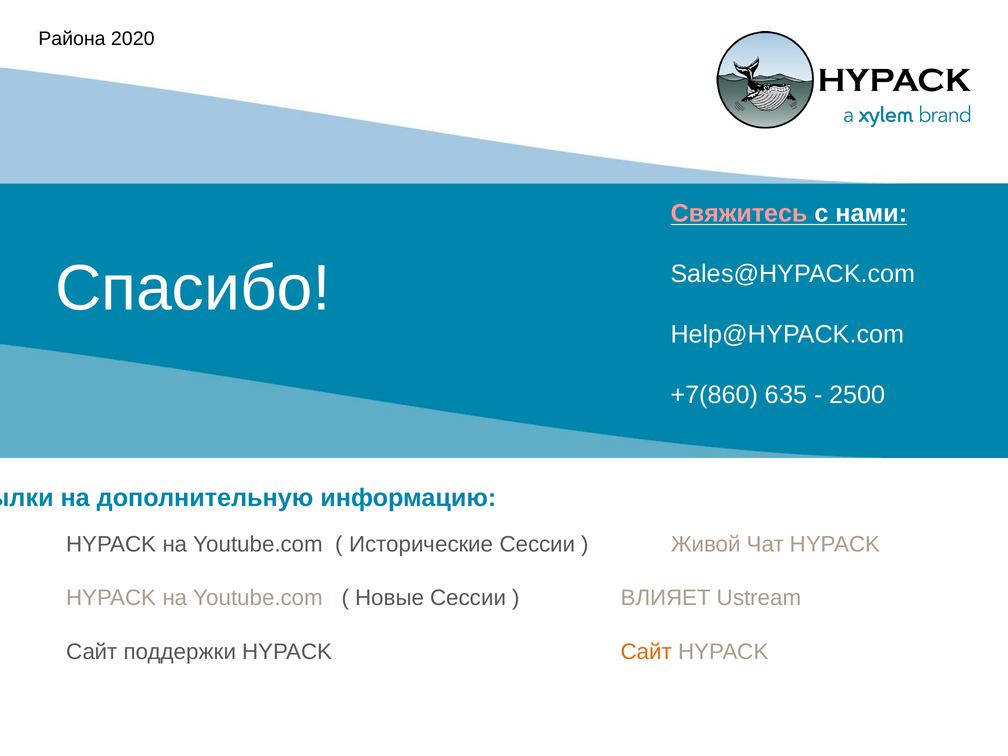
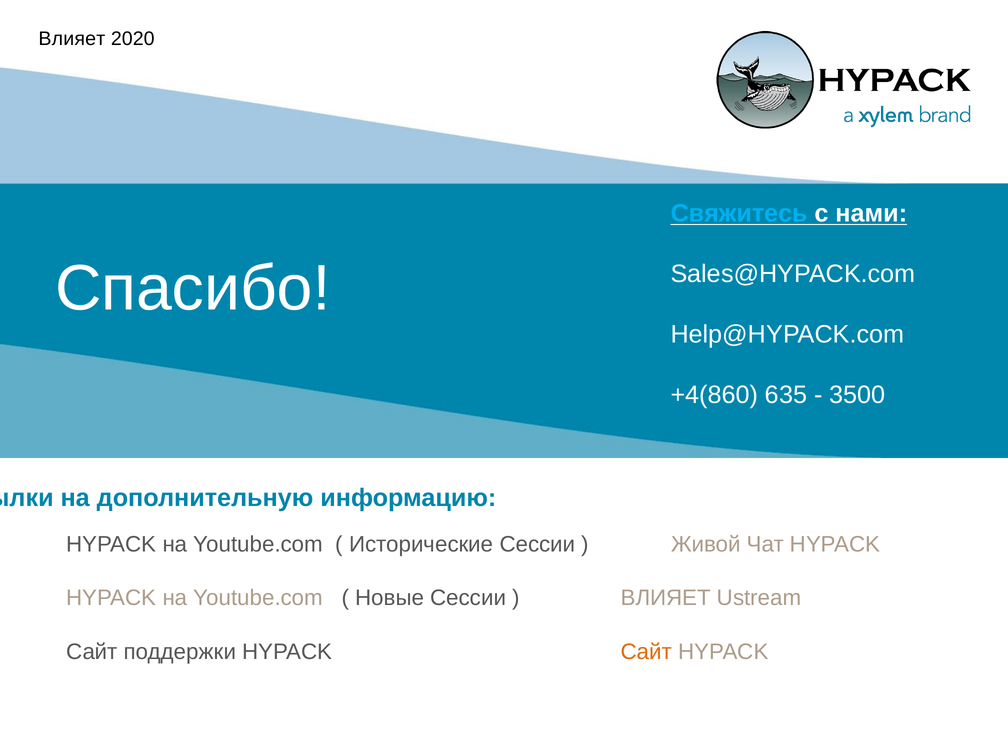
Района at (72, 39): Района -> Влияет
Свяжитесь colour: pink -> light blue
+7(860: +7(860 -> +4(860
2500: 2500 -> 3500
